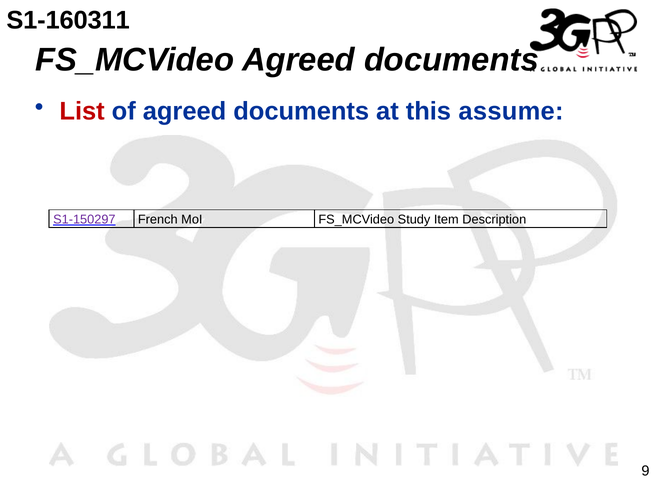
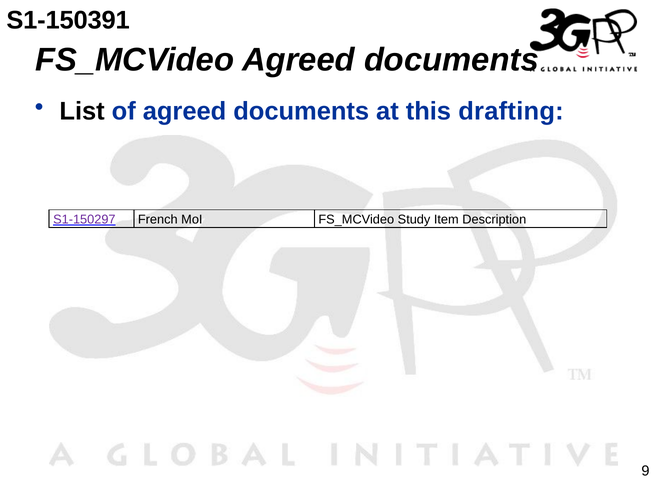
S1-160311: S1-160311 -> S1-150391
List colour: red -> black
assume: assume -> drafting
